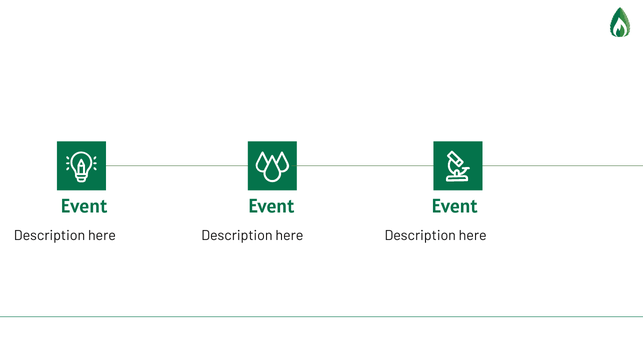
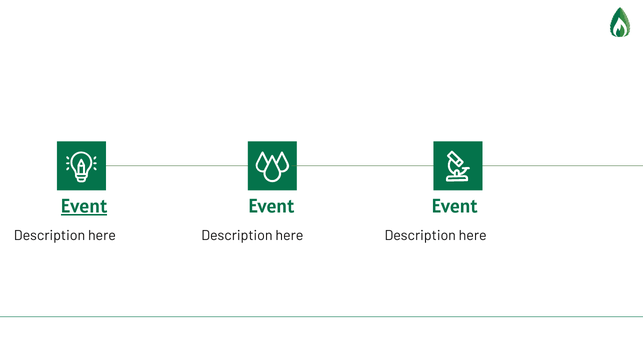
Event at (84, 207) underline: none -> present
